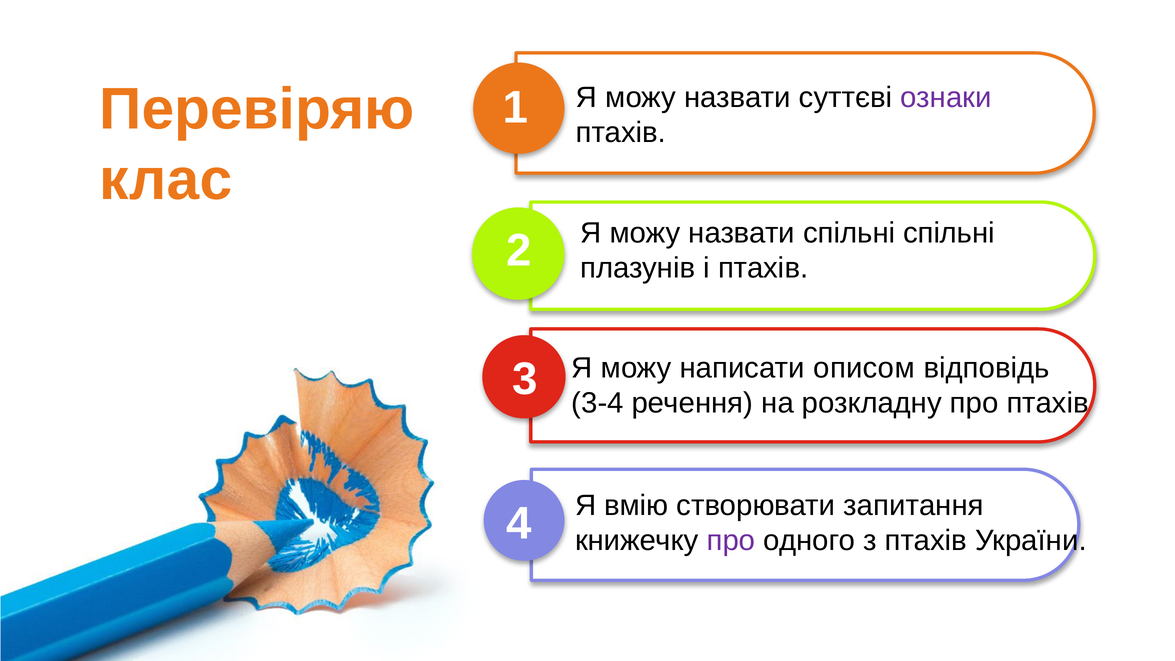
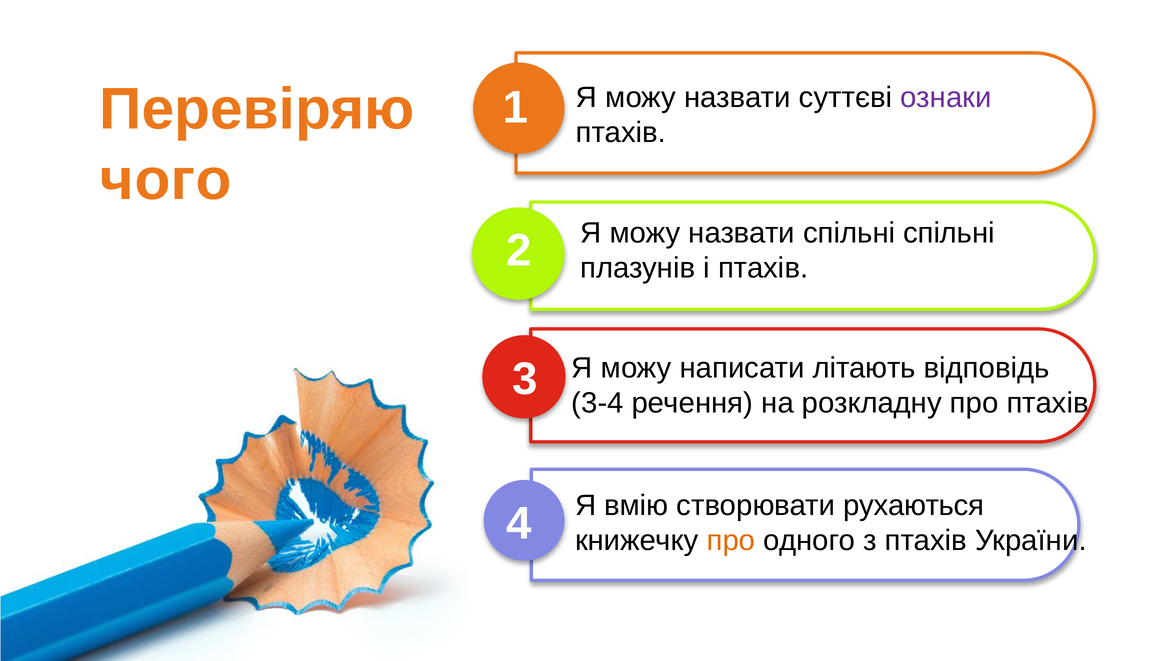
клас: клас -> чого
описом: описом -> літають
запитання: запитання -> рухаються
про at (731, 541) colour: purple -> orange
